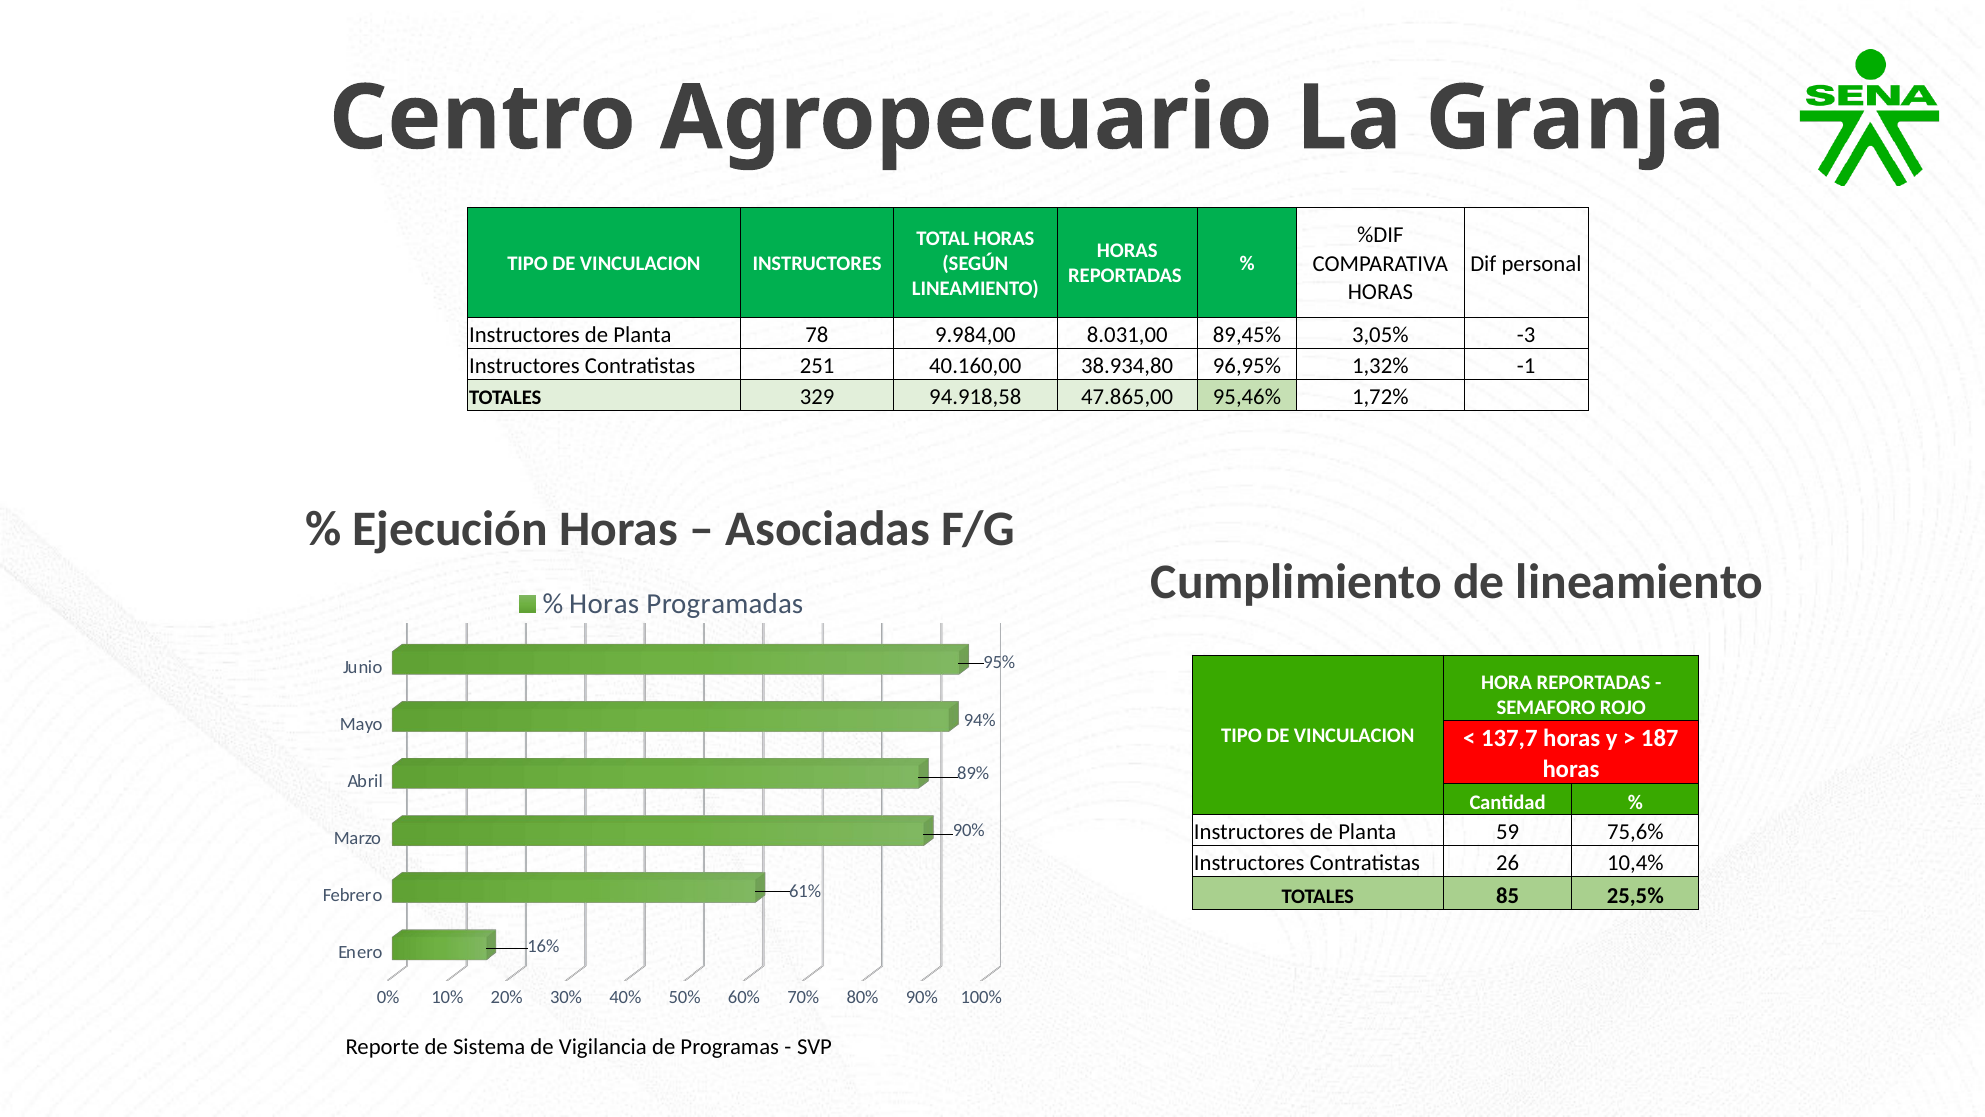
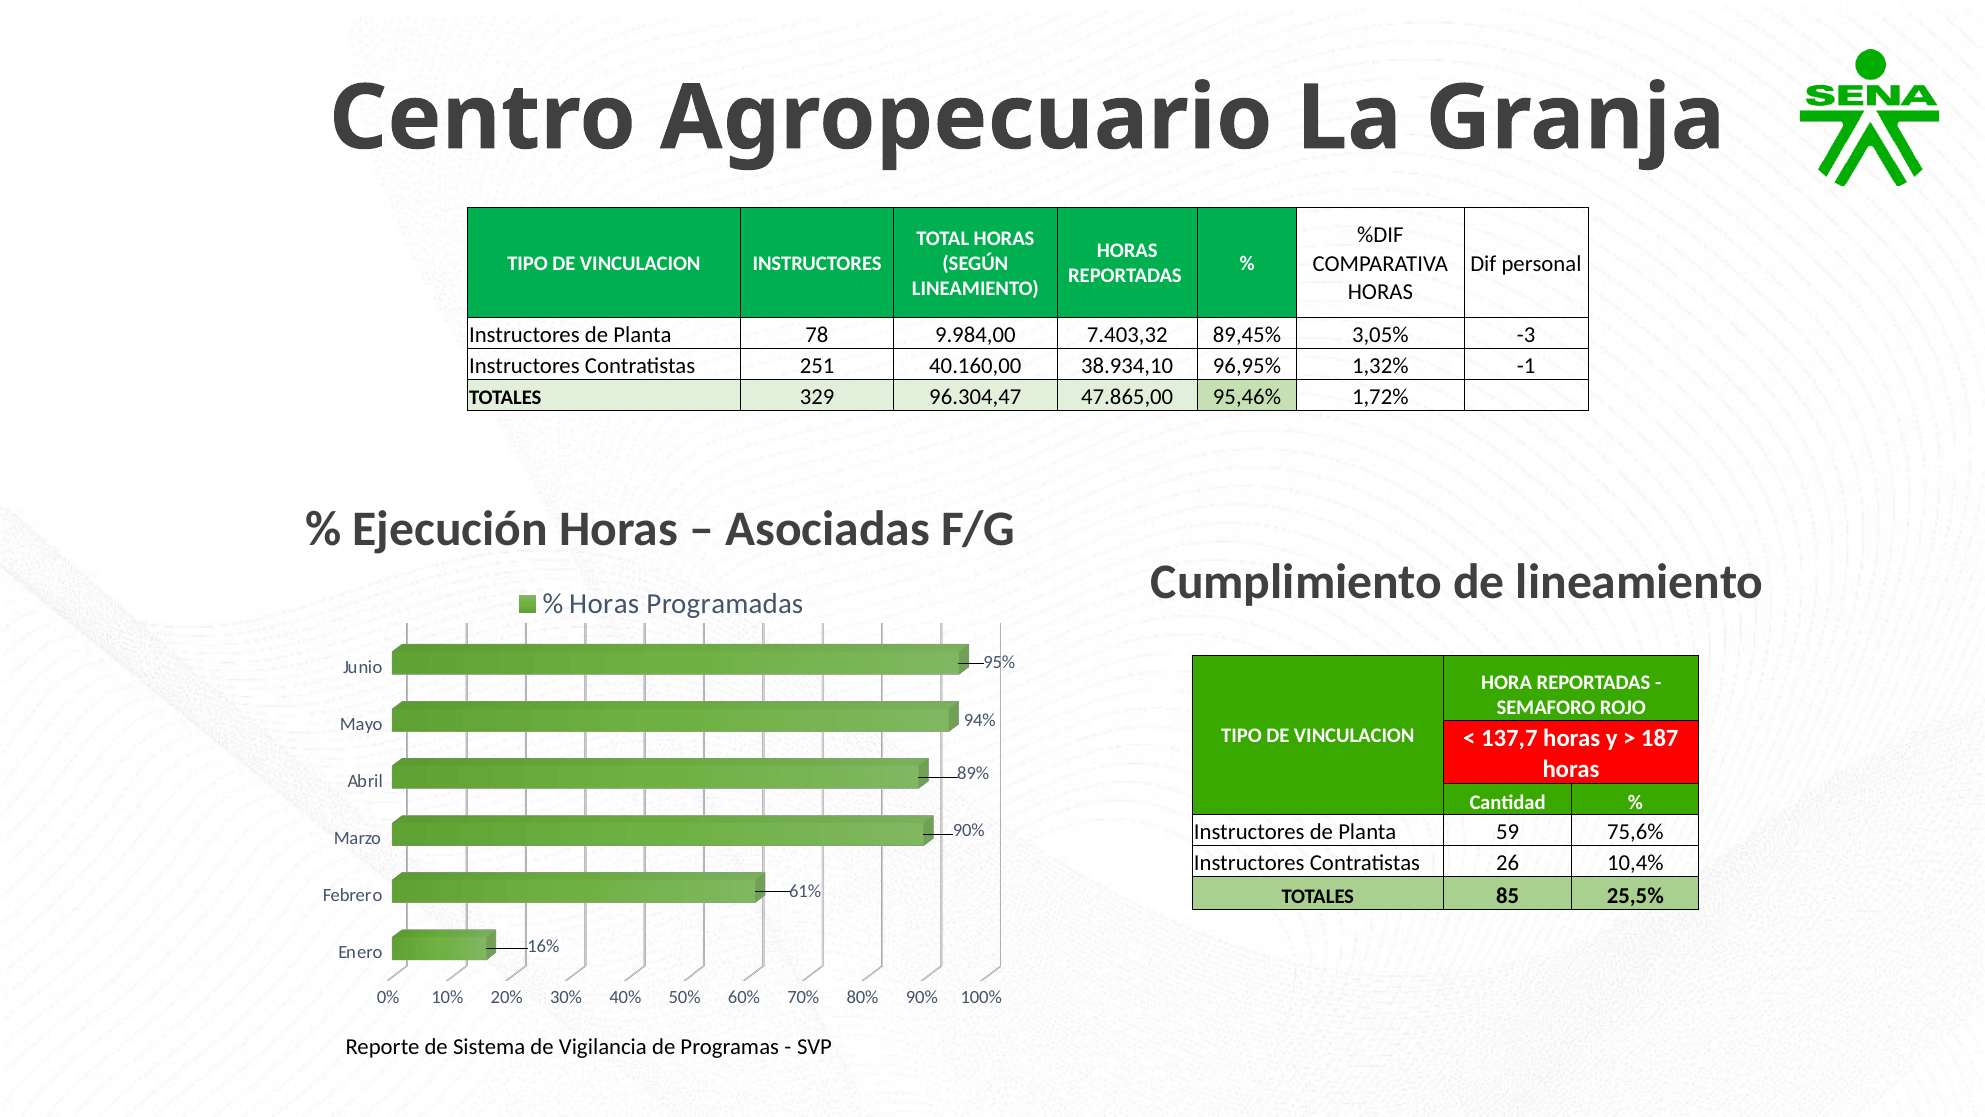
8.031,00: 8.031,00 -> 7.403,32
38.934,80: 38.934,80 -> 38.934,10
94.918,58: 94.918,58 -> 96.304,47
